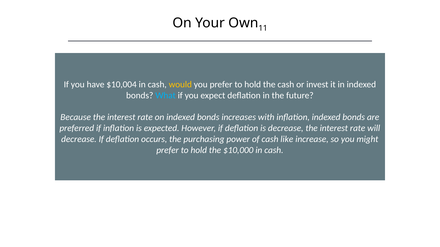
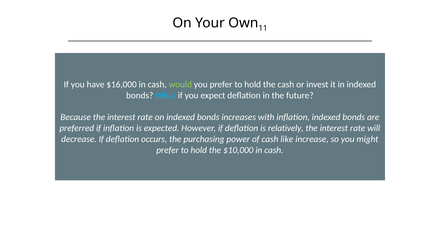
$10,004: $10,004 -> $16,000
would colour: yellow -> light green
is decrease: decrease -> relatively
